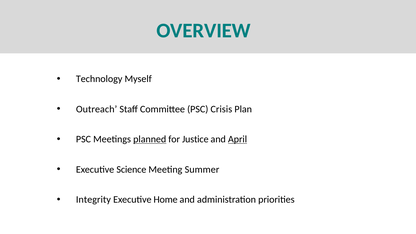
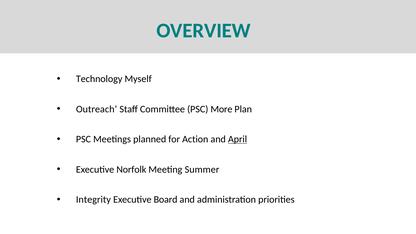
Crisis: Crisis -> More
planned underline: present -> none
Justice: Justice -> Action
Science: Science -> Norfolk
Home: Home -> Board
